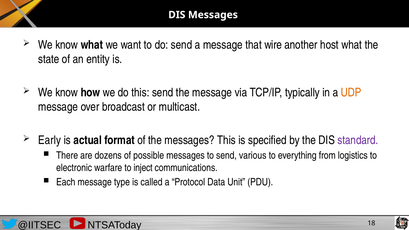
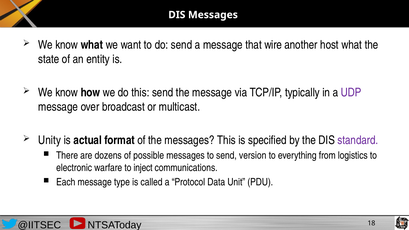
UDP colour: orange -> purple
Early: Early -> Unity
various: various -> version
